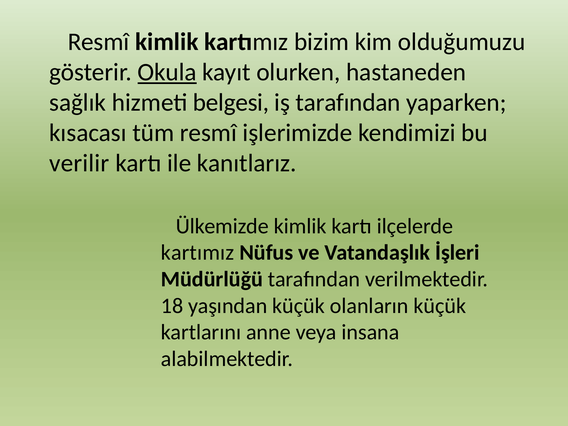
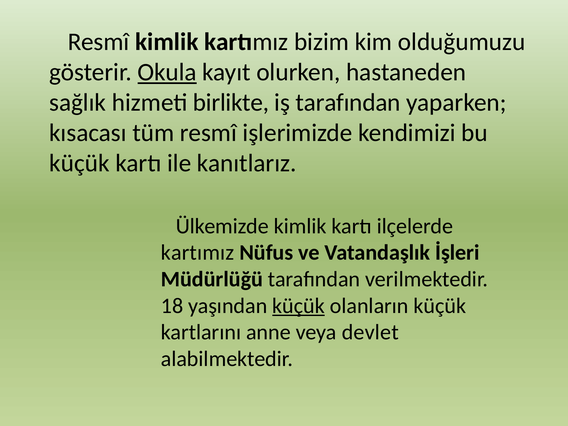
belgesi: belgesi -> birlikte
verilir at (79, 163): verilir -> küçük
küçük at (299, 306) underline: none -> present
insana: insana -> devlet
